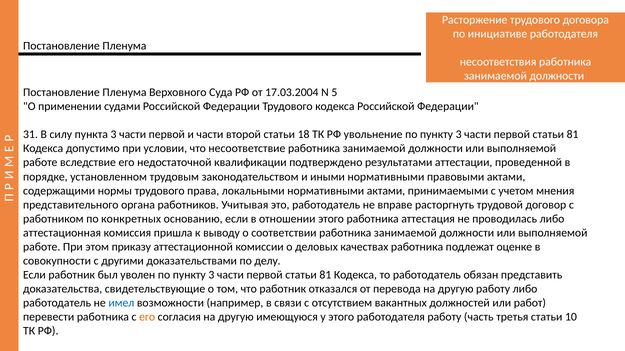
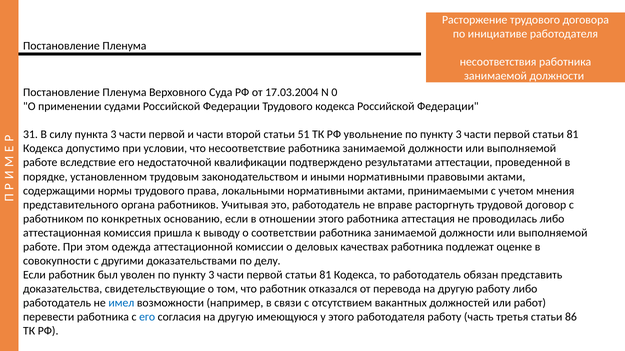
5: 5 -> 0
18: 18 -> 51
приказу: приказу -> одежда
его at (147, 318) colour: orange -> blue
10: 10 -> 86
